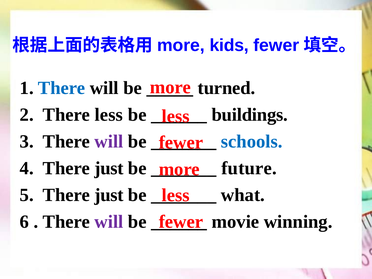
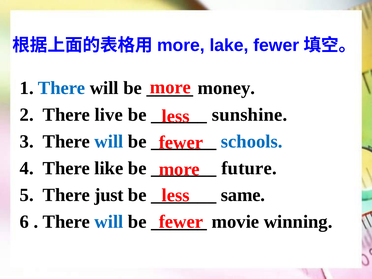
kids: kids -> lake
turned: turned -> money
There less: less -> live
buildings: buildings -> sunshine
will at (109, 141) colour: purple -> blue
4 There just: just -> like
what: what -> same
will at (109, 222) colour: purple -> blue
